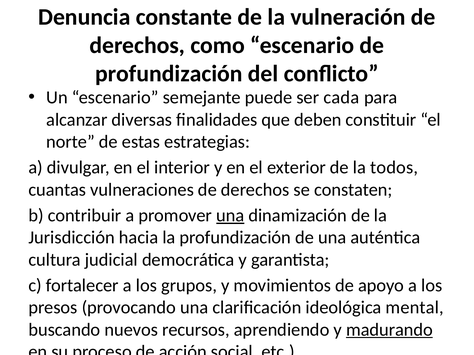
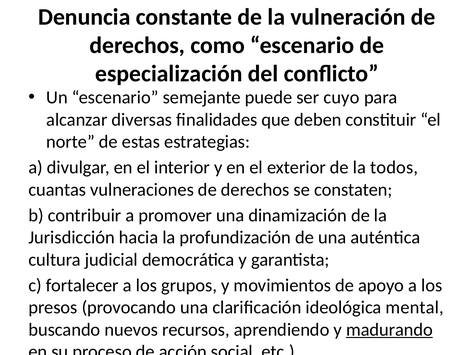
profundización at (169, 74): profundización -> especialización
cada: cada -> cuyo
una at (230, 216) underline: present -> none
